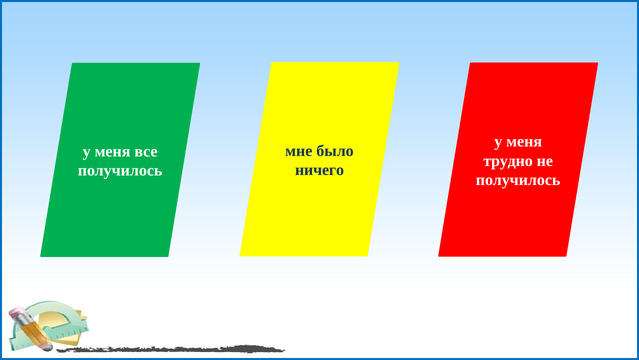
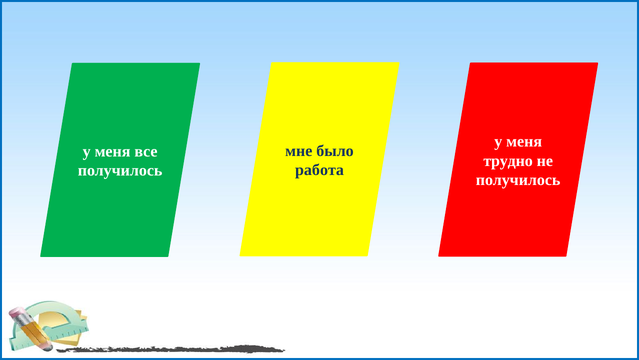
ничего: ничего -> работа
